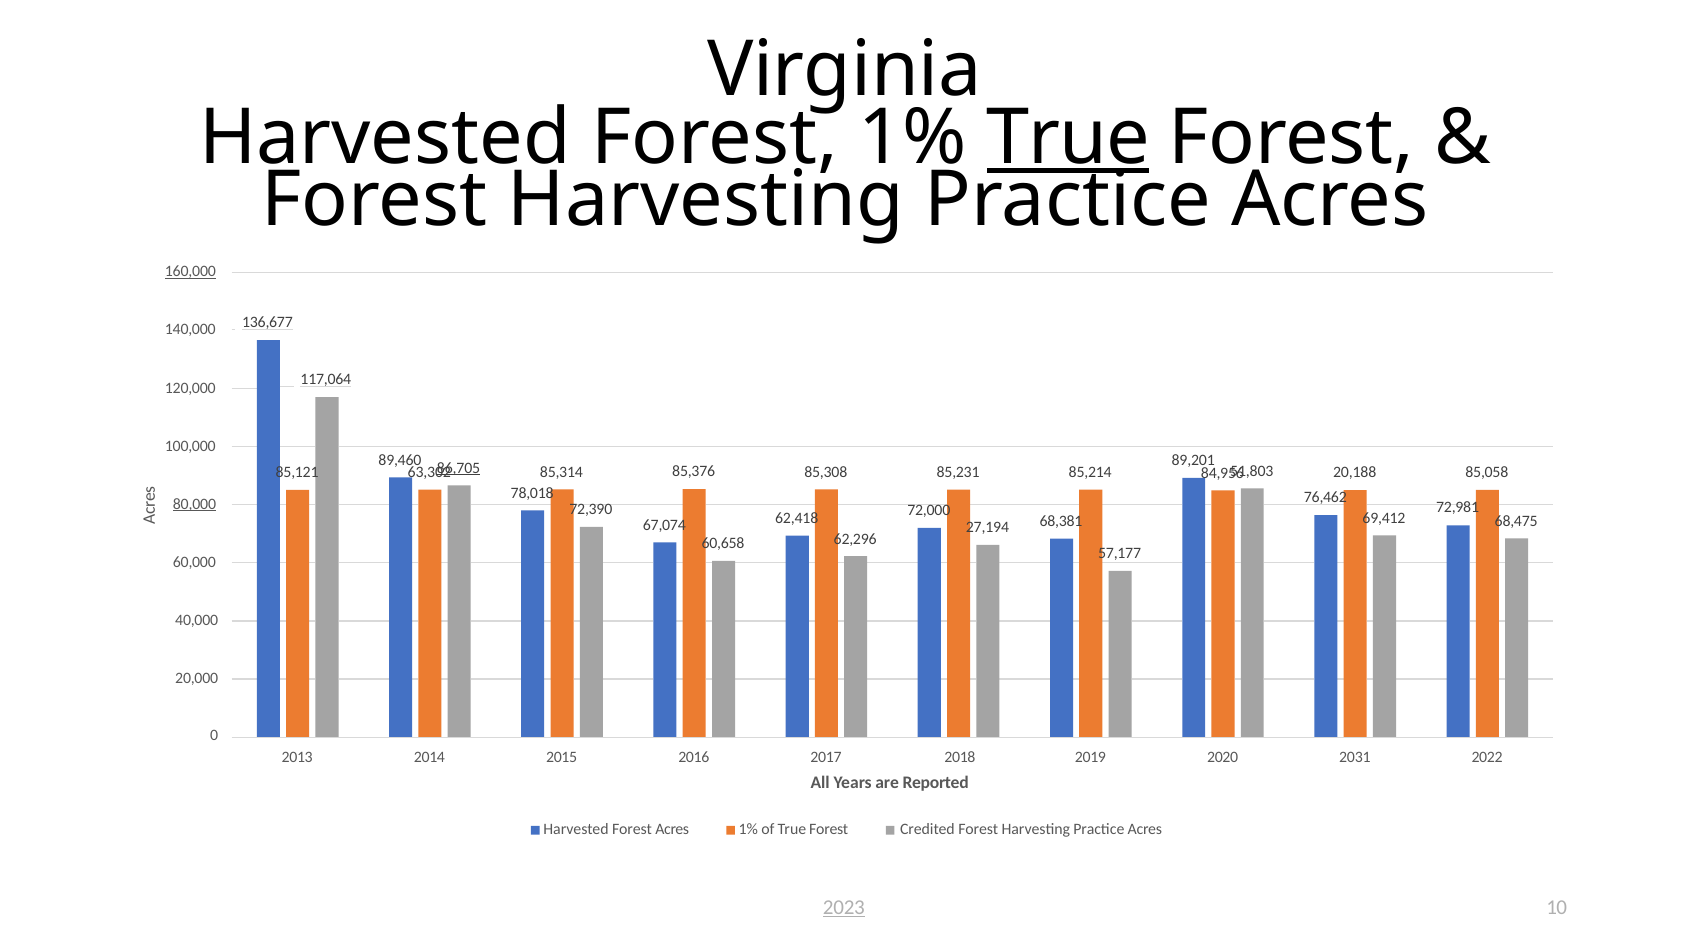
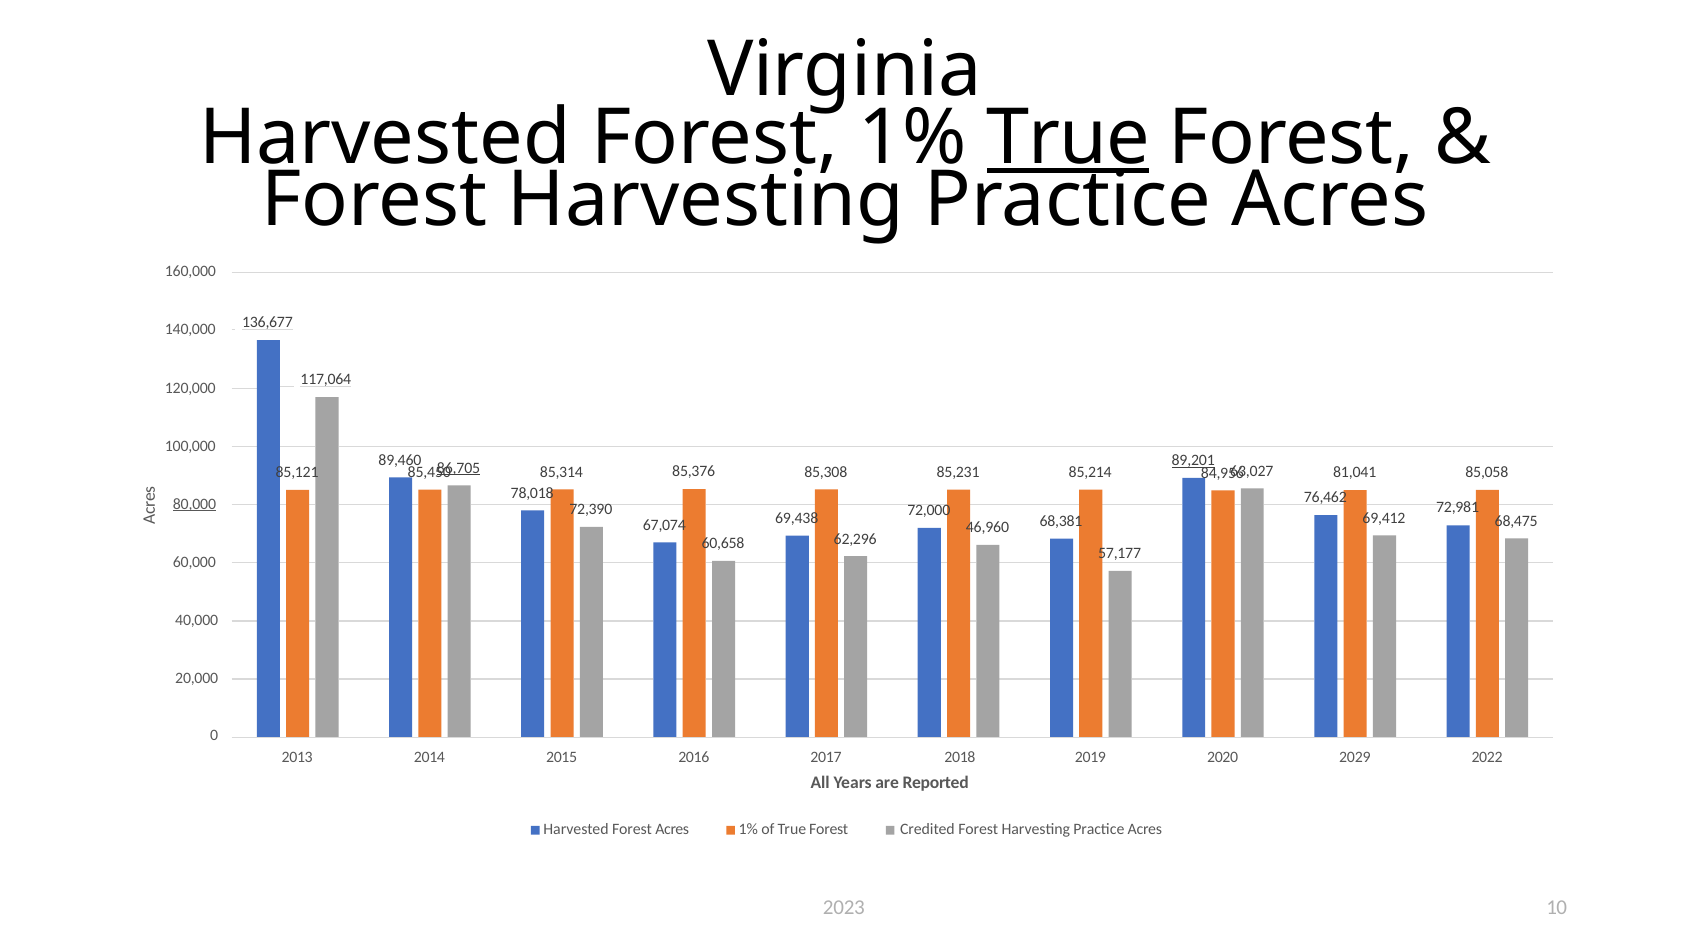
160,000 underline: present -> none
89,201 underline: none -> present
51,803: 51,803 -> 63,027
63,302: 63,302 -> 85,450
20,188: 20,188 -> 81,041
62,418: 62,418 -> 69,438
27,194: 27,194 -> 46,960
2031: 2031 -> 2029
2023 underline: present -> none
